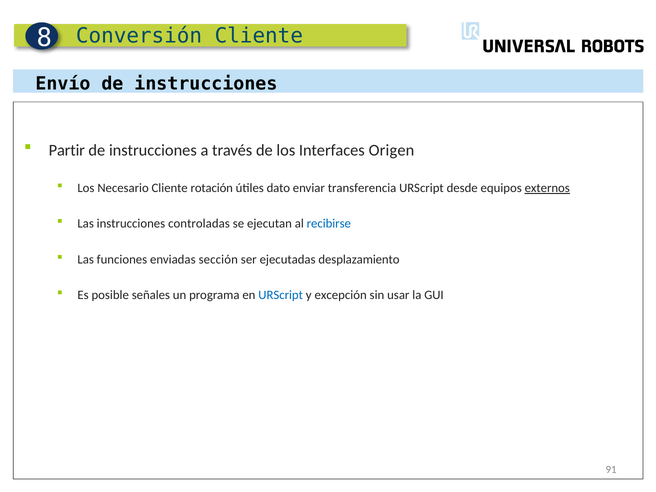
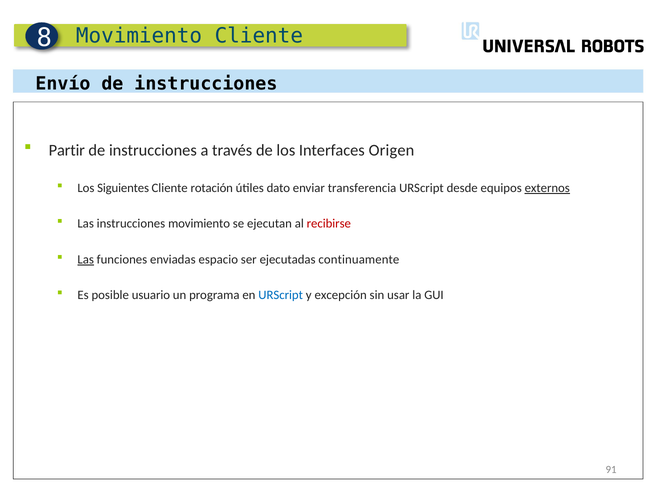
Conversión at (139, 36): Conversión -> Movimiento
Necesario: Necesario -> Siguientes
Las instrucciones controladas: controladas -> movimiento
recibirse colour: blue -> red
Las at (86, 259) underline: none -> present
sección: sección -> espacio
desplazamiento: desplazamiento -> continuamente
señales: señales -> usuario
